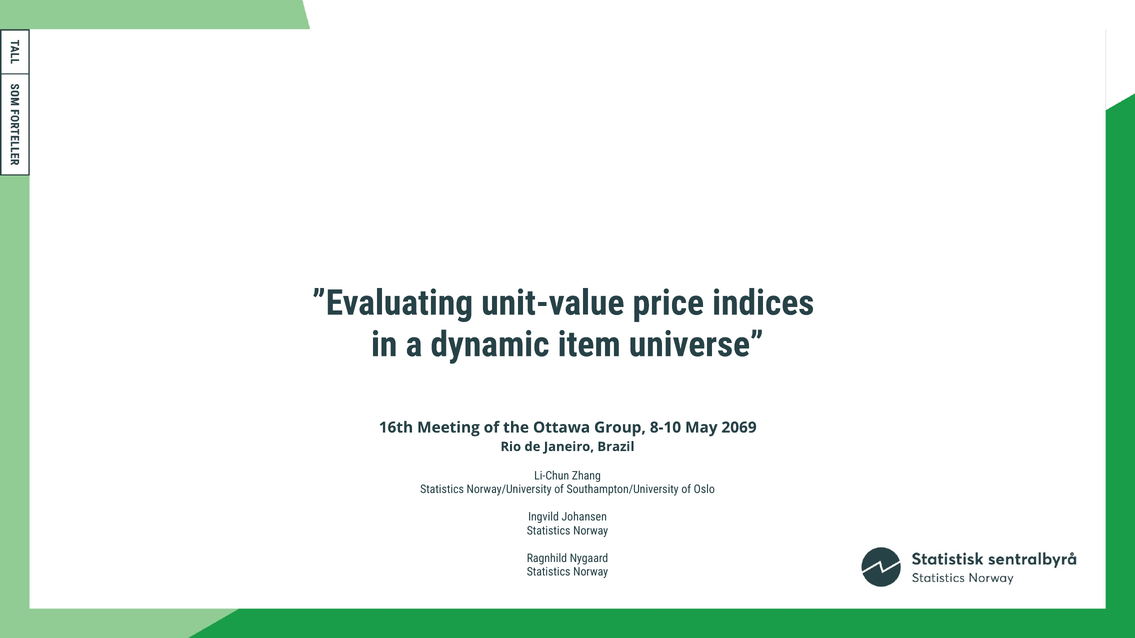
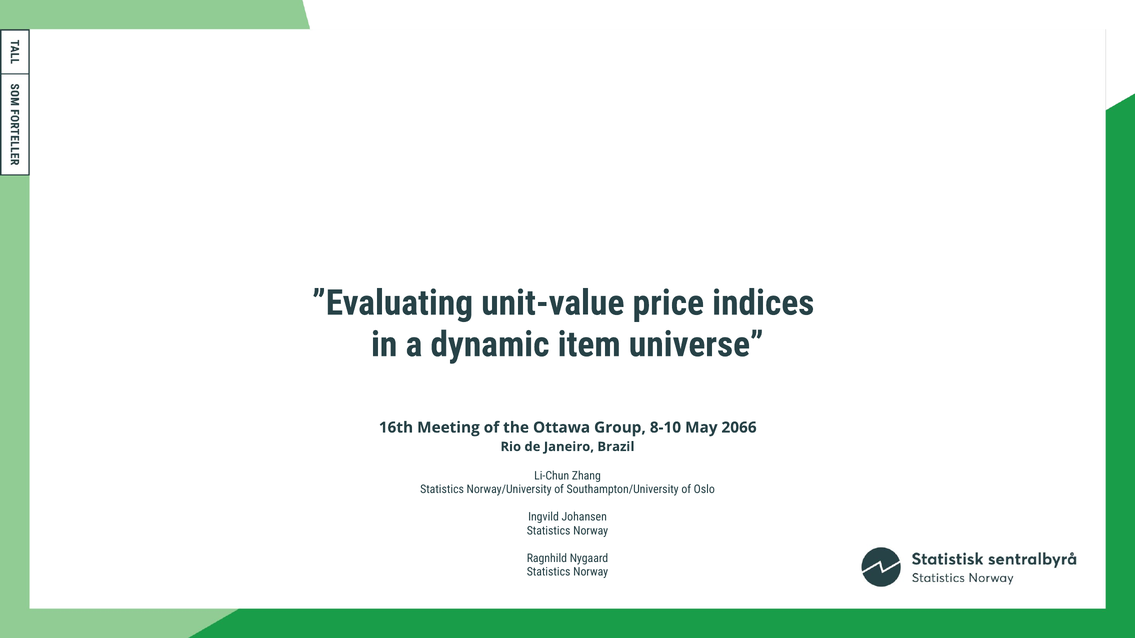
2069: 2069 -> 2066
